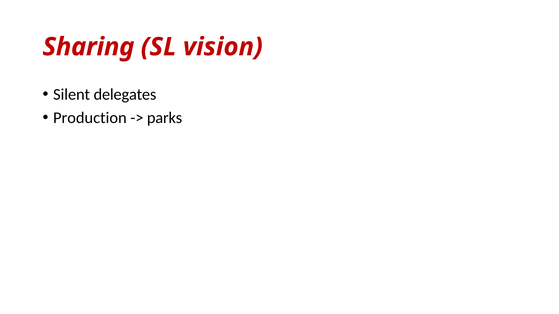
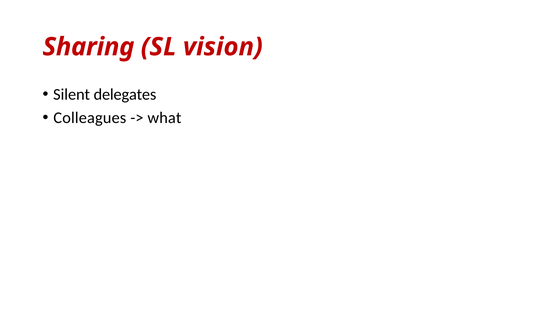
Production: Production -> Colleagues
parks: parks -> what
